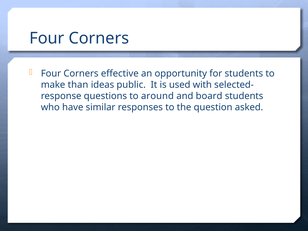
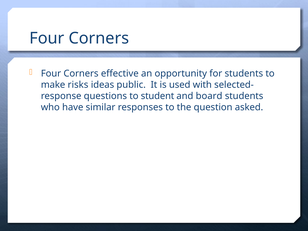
than: than -> risks
around: around -> student
